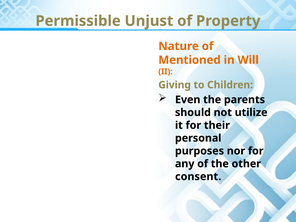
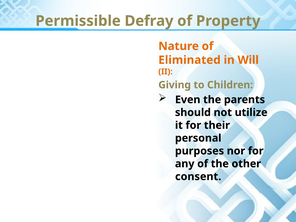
Unjust: Unjust -> Defray
Mentioned: Mentioned -> Eliminated
